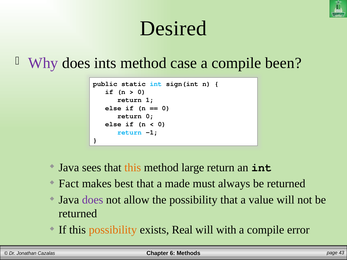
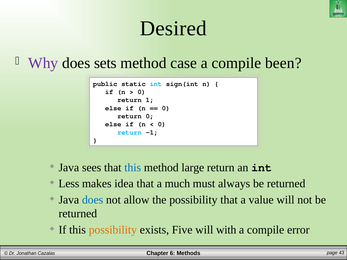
ints: ints -> sets
this at (133, 168) colour: orange -> blue
Fact: Fact -> Less
best: best -> idea
made: made -> much
does at (93, 200) colour: purple -> blue
Real: Real -> Five
